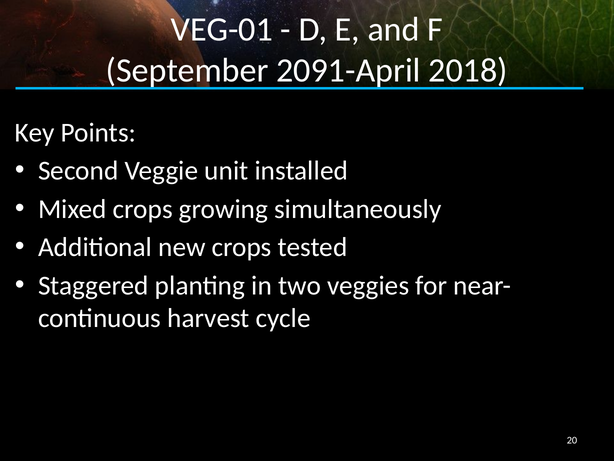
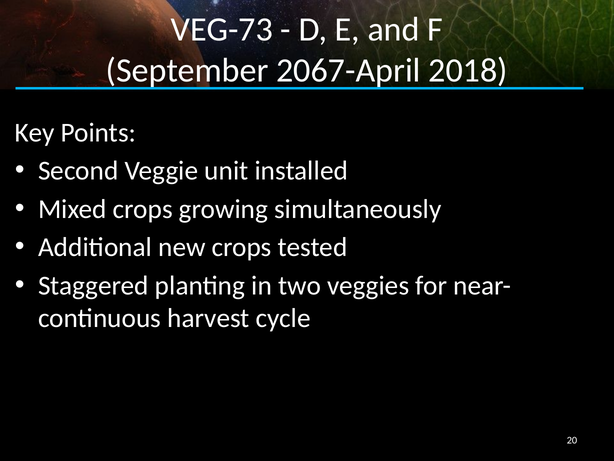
VEG-01: VEG-01 -> VEG-73
2091-April: 2091-April -> 2067-April
